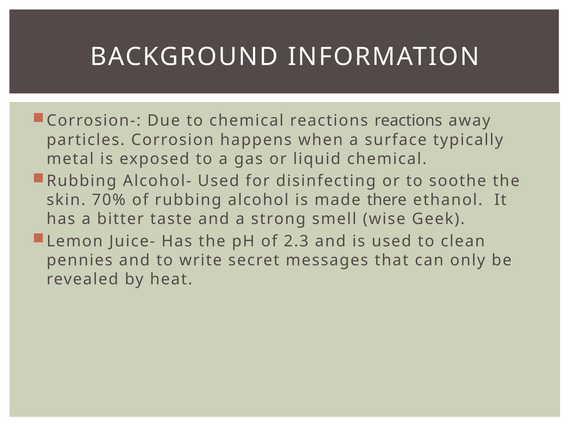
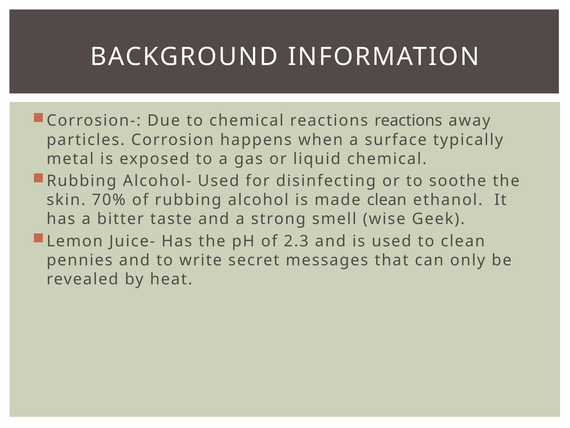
made there: there -> clean
